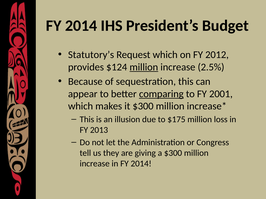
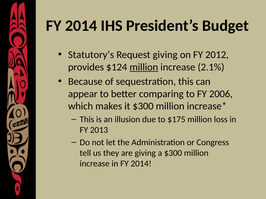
Request which: which -> giving
2.5%: 2.5% -> 2.1%
comparing underline: present -> none
2001: 2001 -> 2006
